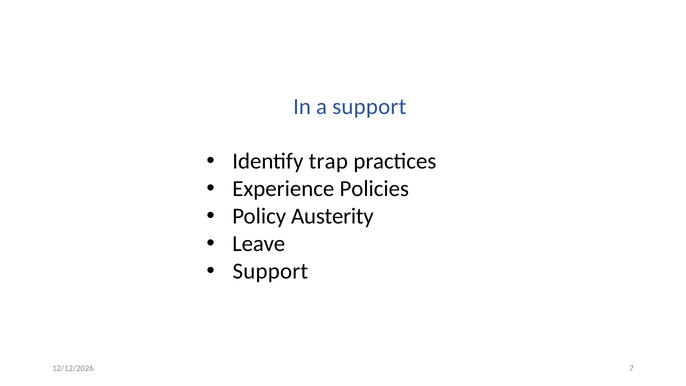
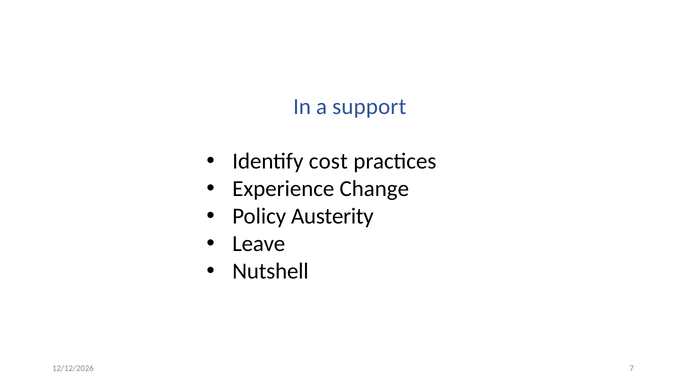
trap: trap -> cost
Policies: Policies -> Change
Support at (270, 271): Support -> Nutshell
